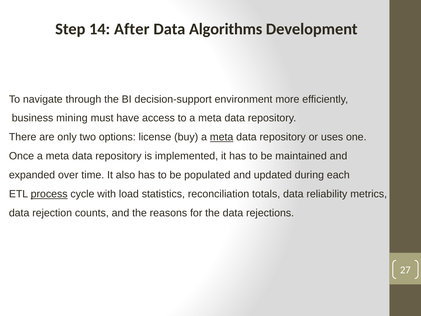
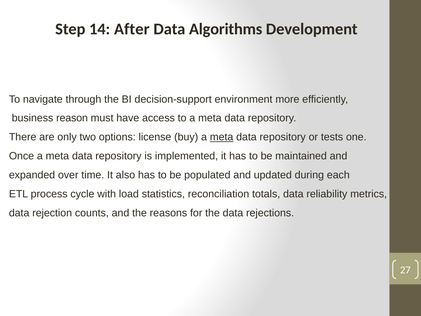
mining: mining -> reason
uses: uses -> tests
process underline: present -> none
